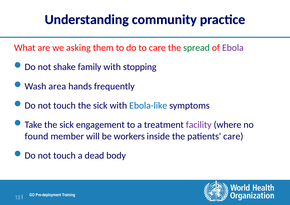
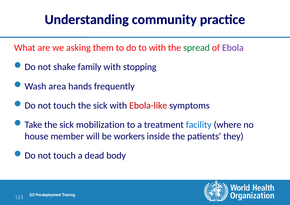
to care: care -> with
Ebola-like colour: blue -> red
engagement: engagement -> mobilization
facility colour: purple -> blue
found: found -> house
patients care: care -> they
